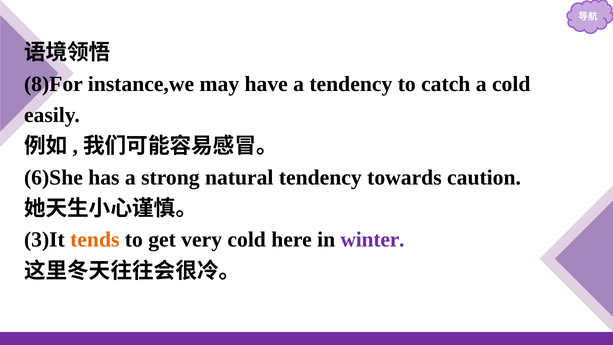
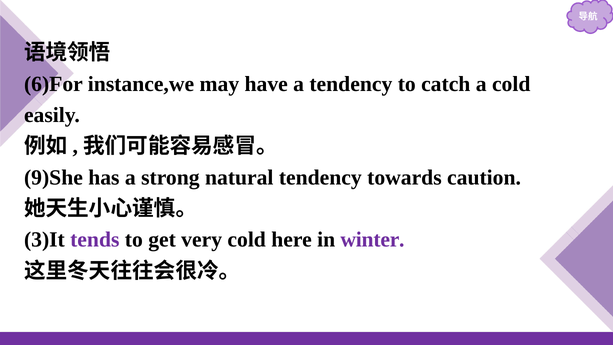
8)For: 8)For -> 6)For
6)She: 6)She -> 9)She
tends colour: orange -> purple
